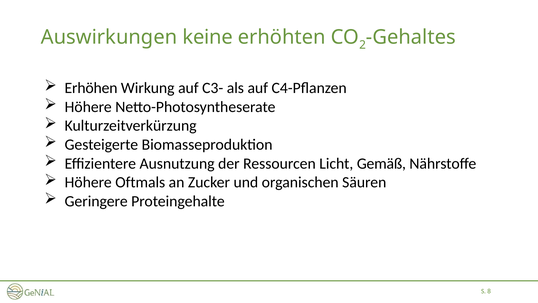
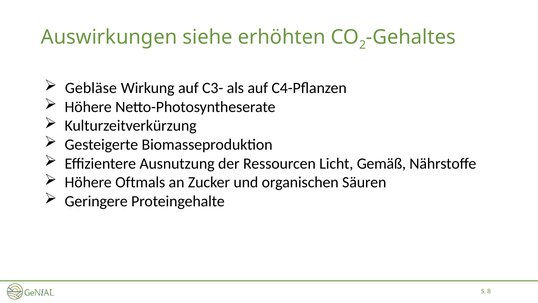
keine: keine -> siehe
Erhöhen: Erhöhen -> Gebläse
